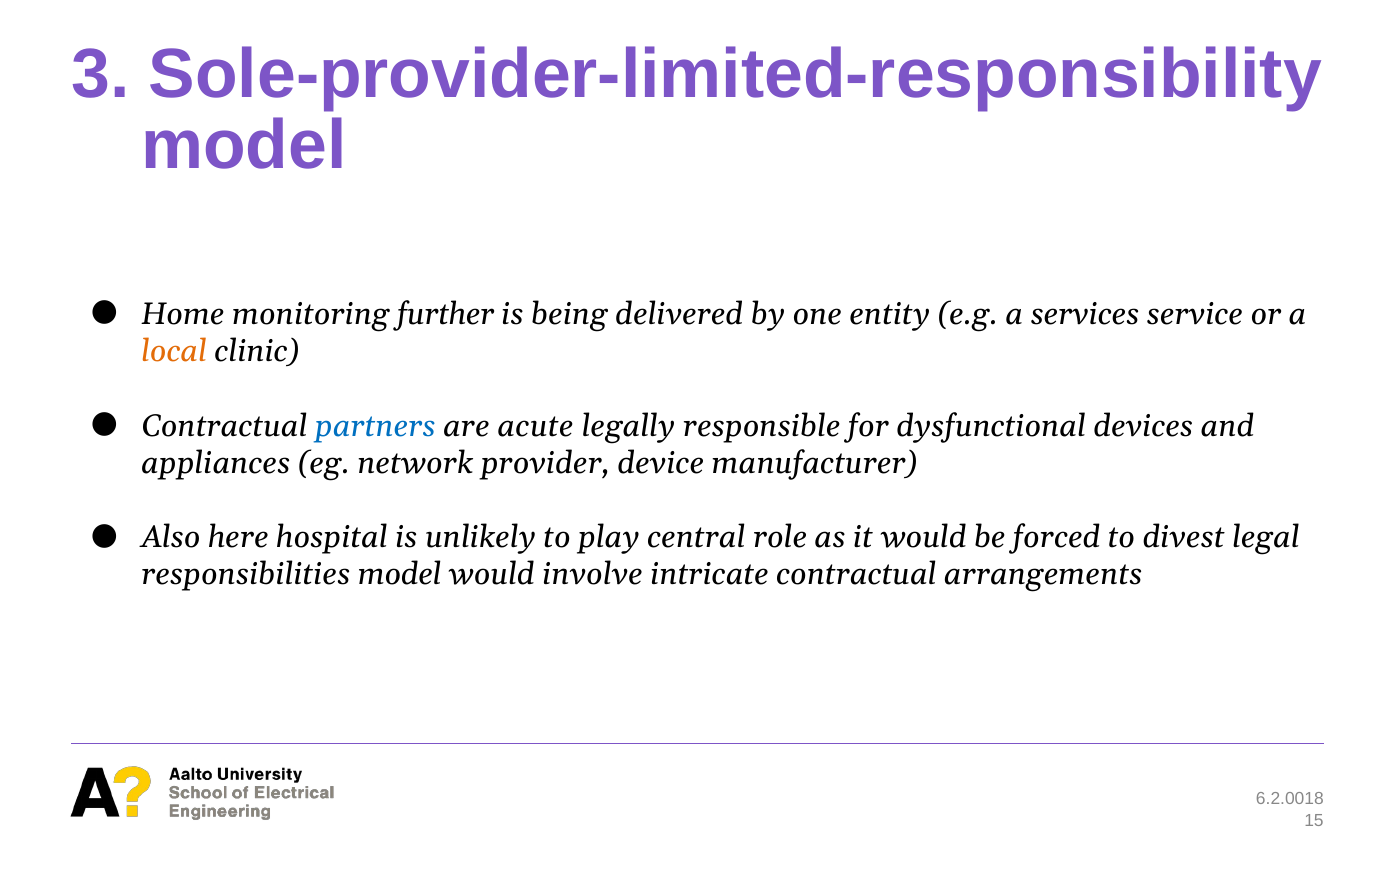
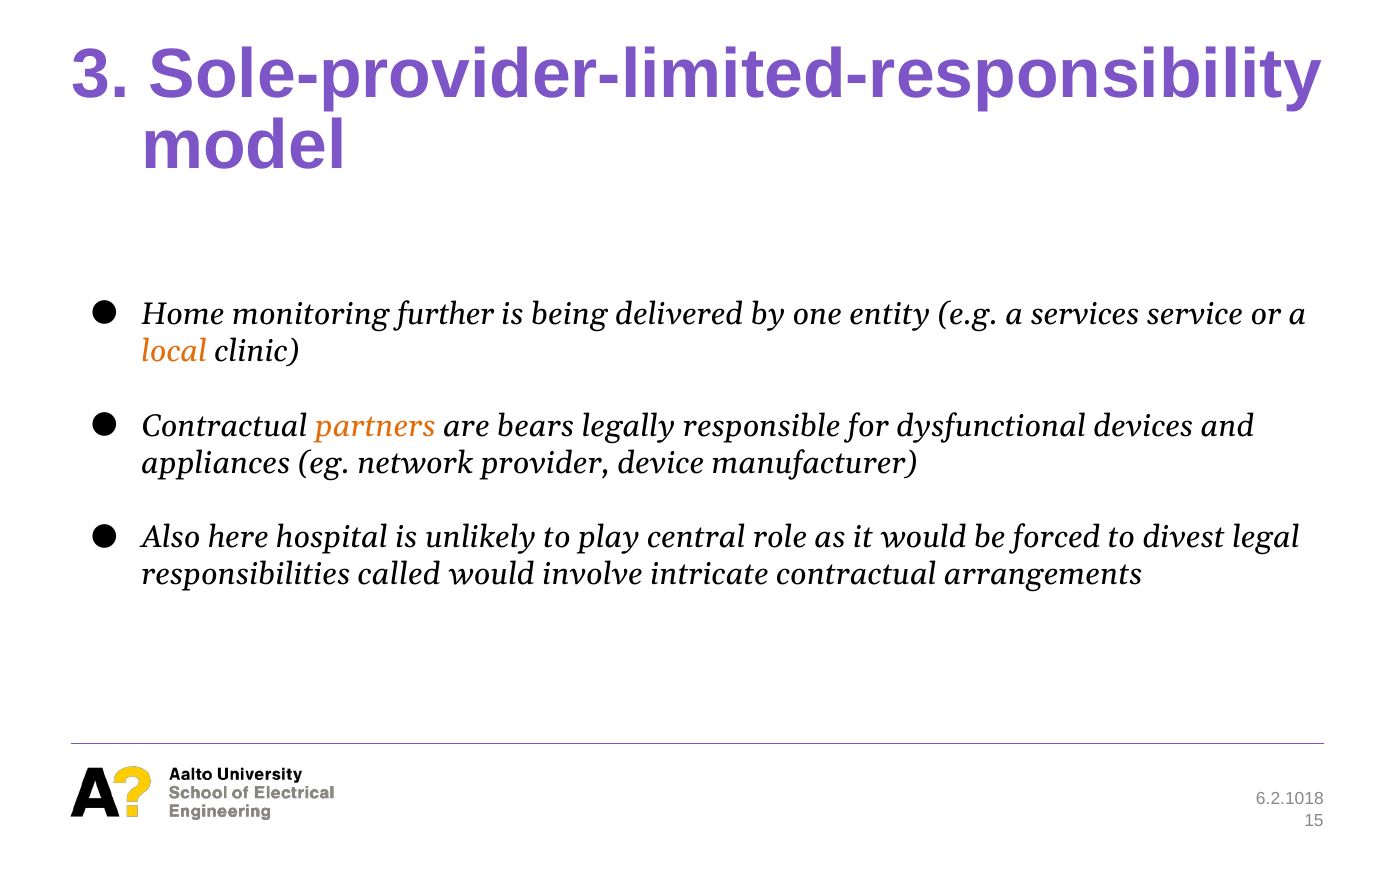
partners colour: blue -> orange
acute: acute -> bears
responsibilities model: model -> called
6.2.0018: 6.2.0018 -> 6.2.1018
